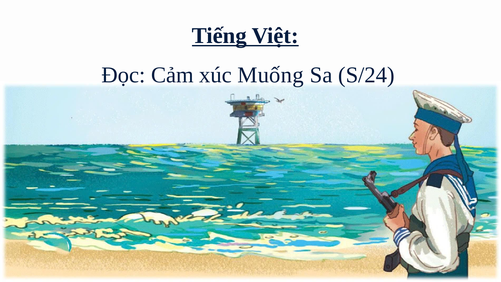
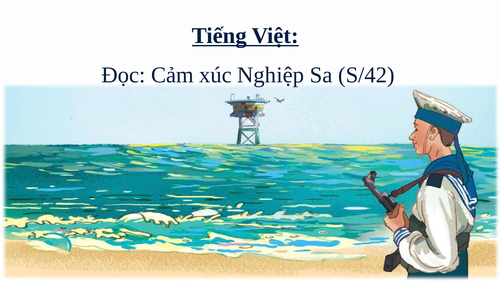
Muống: Muống -> Nghiệp
S/24: S/24 -> S/42
